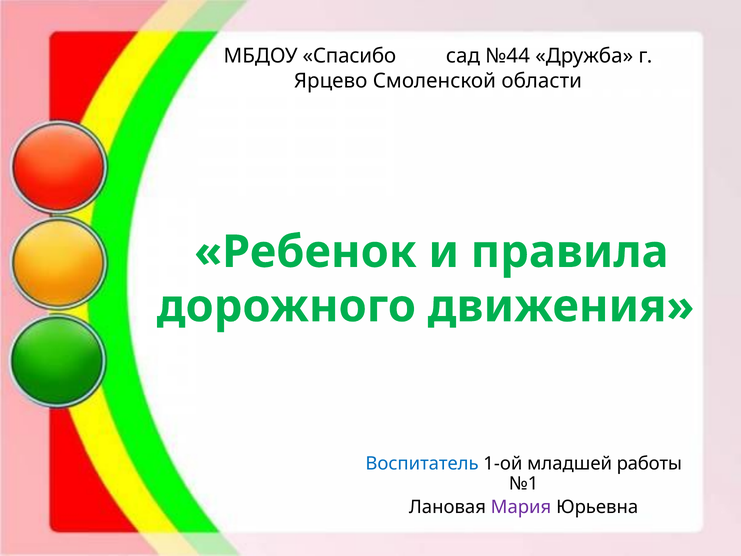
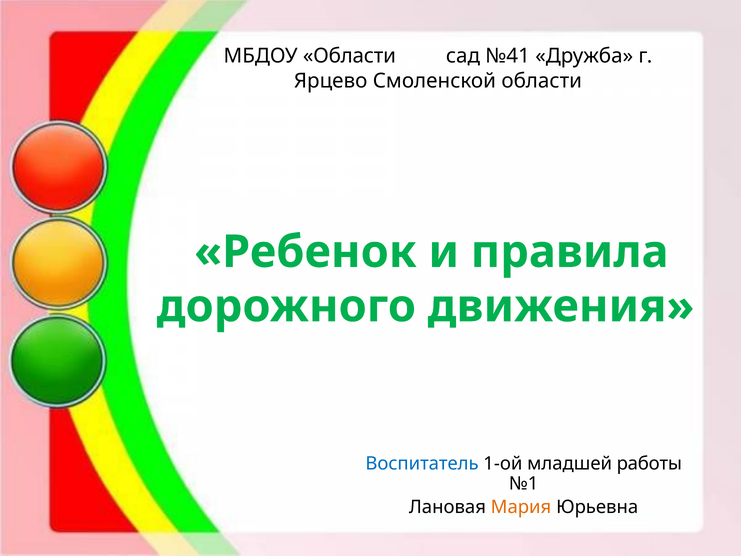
МБДОУ Спасибо: Спасибо -> Области
№44: №44 -> №41
Мария colour: purple -> orange
